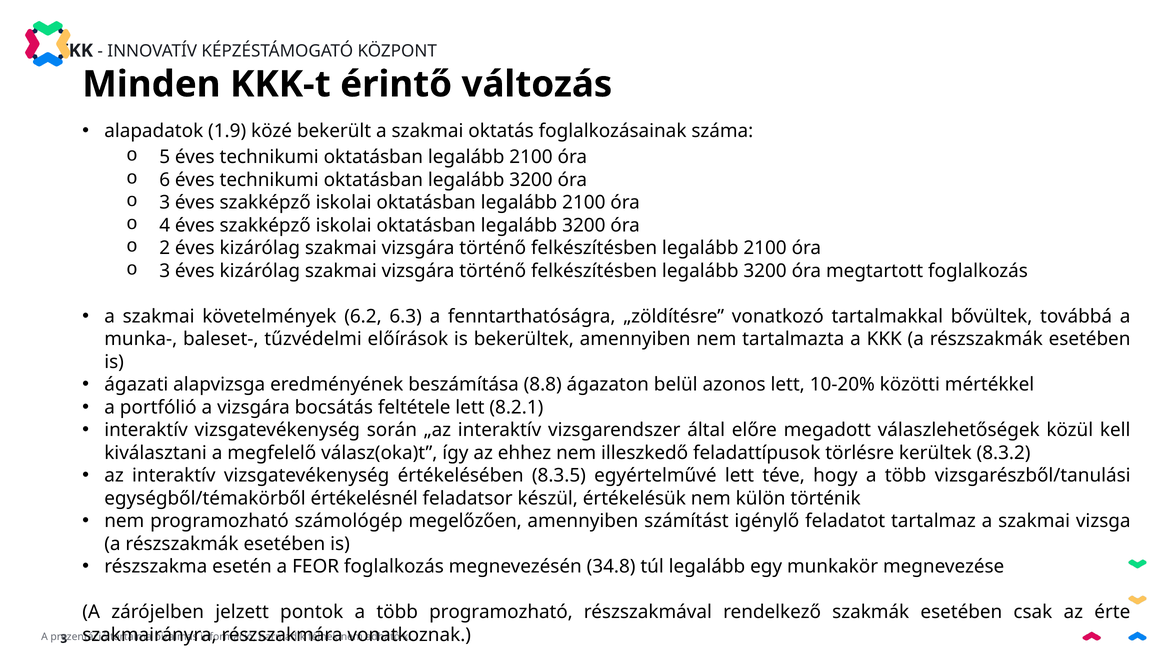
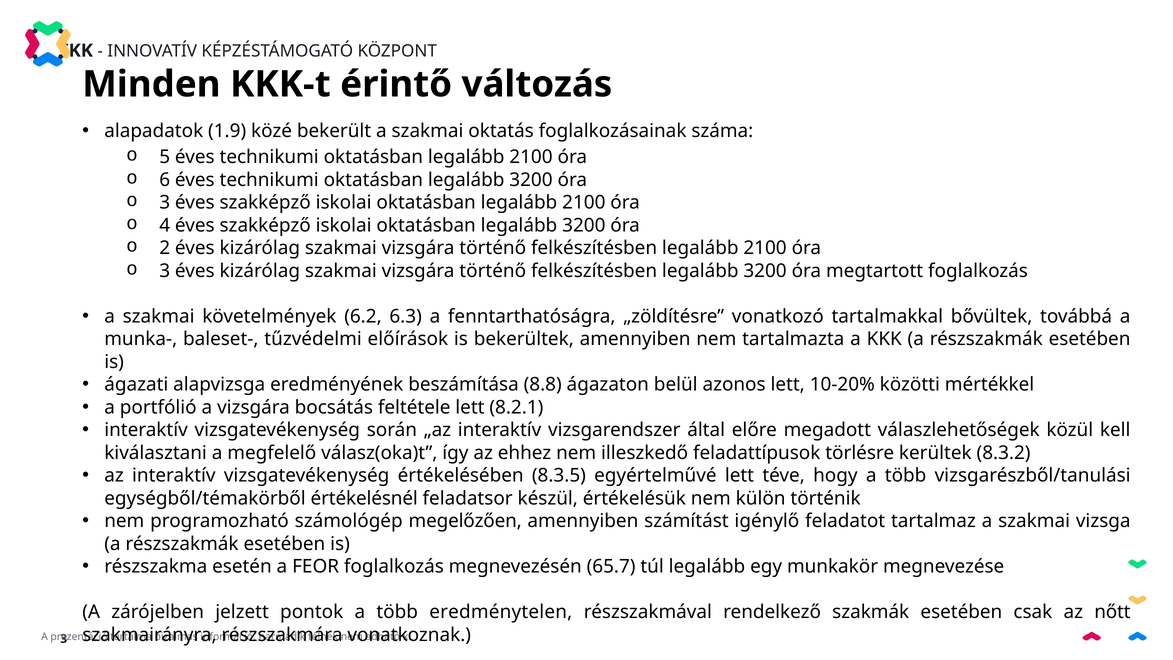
34.8: 34.8 -> 65.7
több programozható: programozható -> eredménytelen
érte: érte -> nőtt
